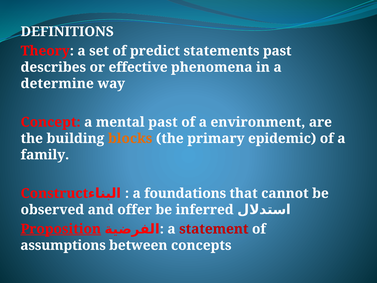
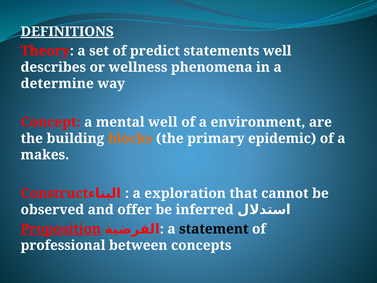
DEFINITIONS underline: none -> present
statements past: past -> well
effective: effective -> wellness
mental past: past -> well
family: family -> makes
foundations: foundations -> exploration
statement colour: red -> black
assumptions: assumptions -> professional
